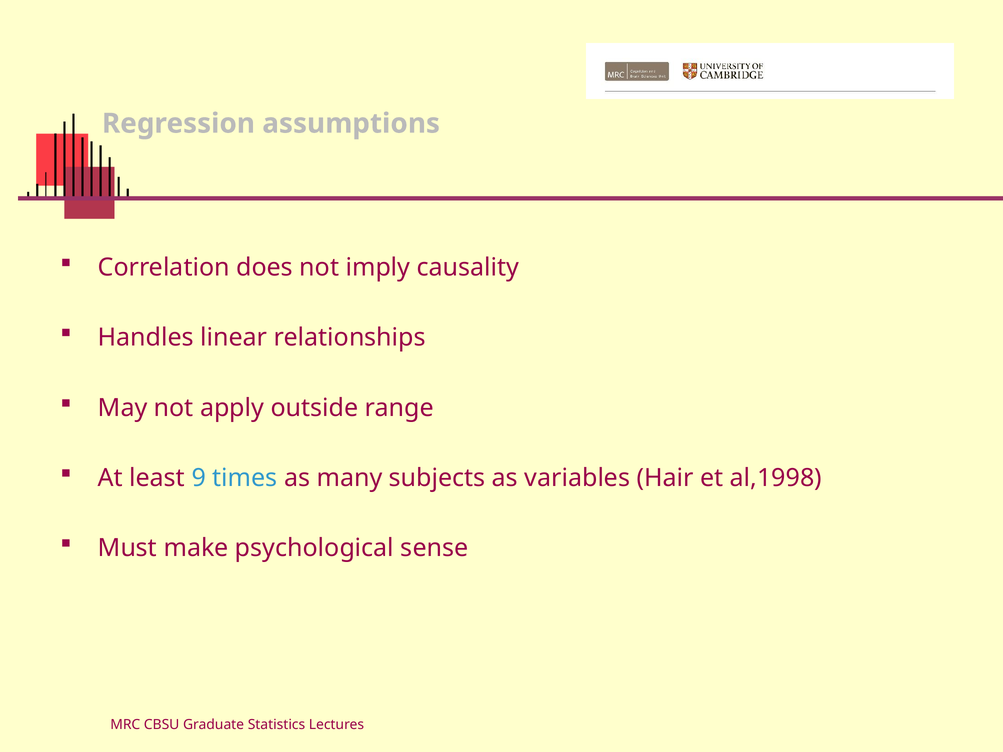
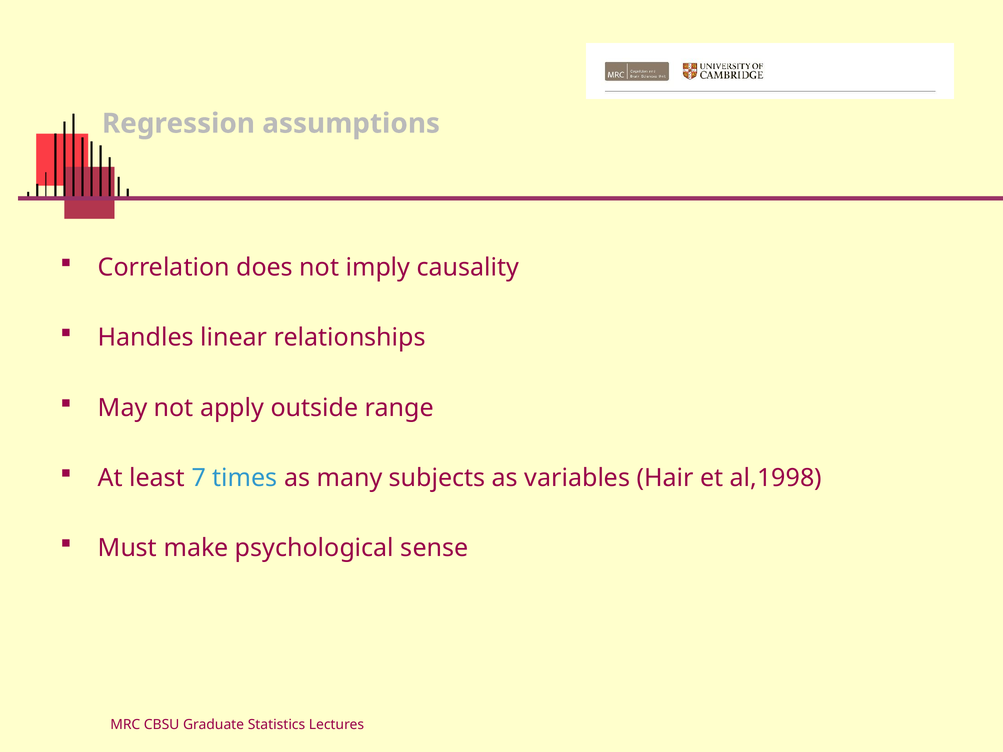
9: 9 -> 7
